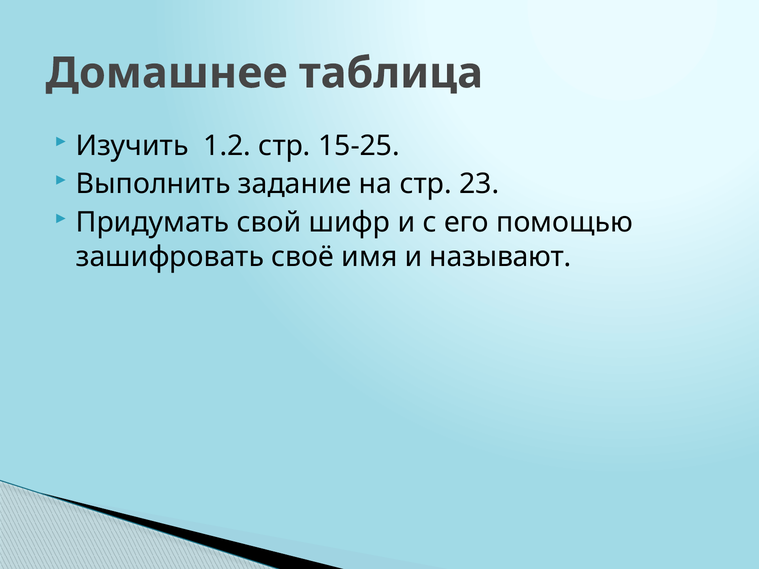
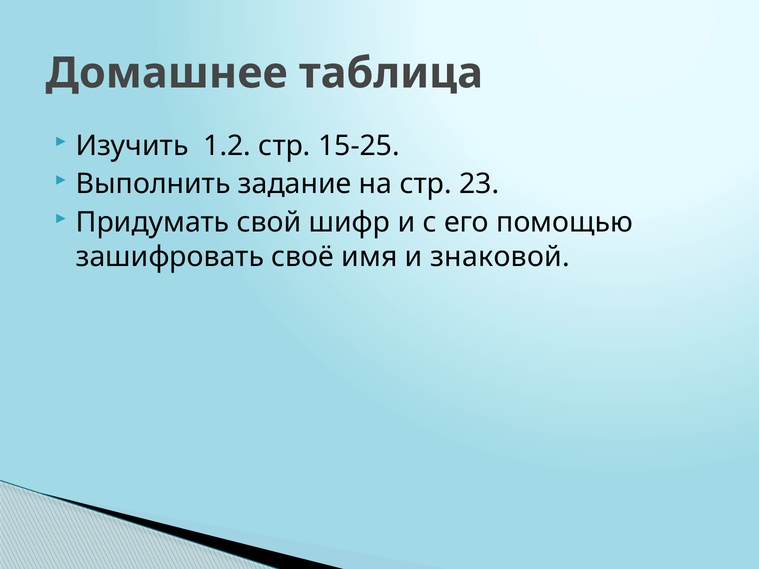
называют: называют -> знаковой
